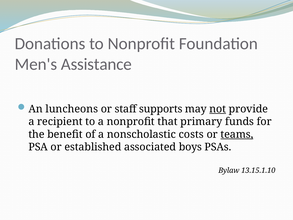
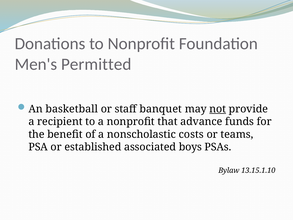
Assistance: Assistance -> Permitted
luncheons: luncheons -> basketball
supports: supports -> banquet
primary: primary -> advance
teams underline: present -> none
